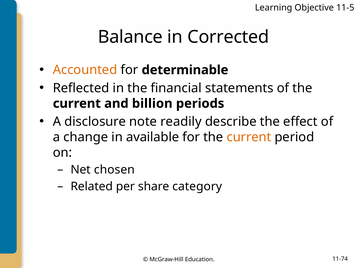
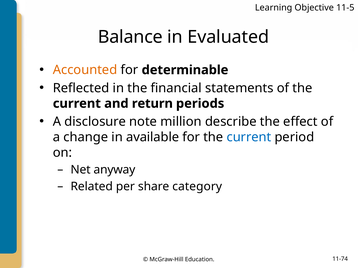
Corrected: Corrected -> Evaluated
billion: billion -> return
readily: readily -> million
current at (249, 137) colour: orange -> blue
chosen: chosen -> anyway
